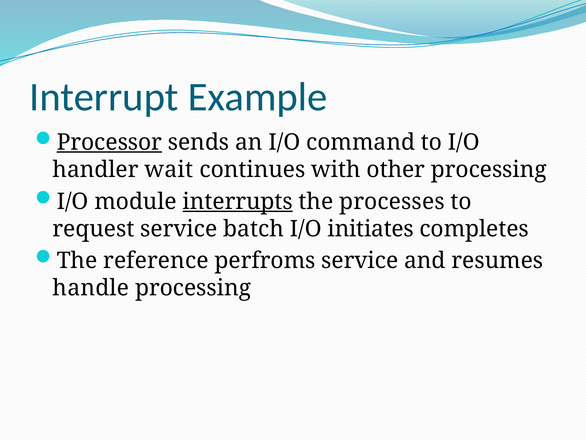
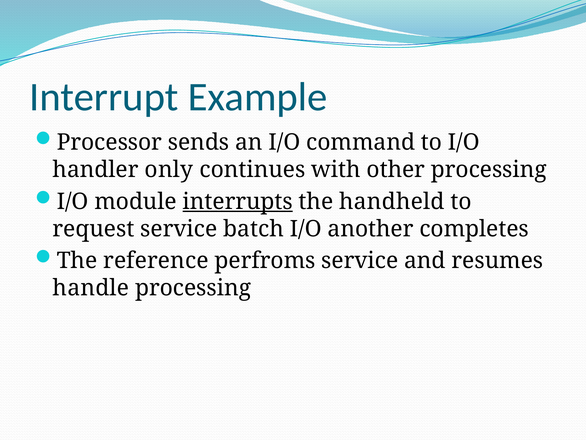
Processor underline: present -> none
wait: wait -> only
processes: processes -> handheld
initiates: initiates -> another
